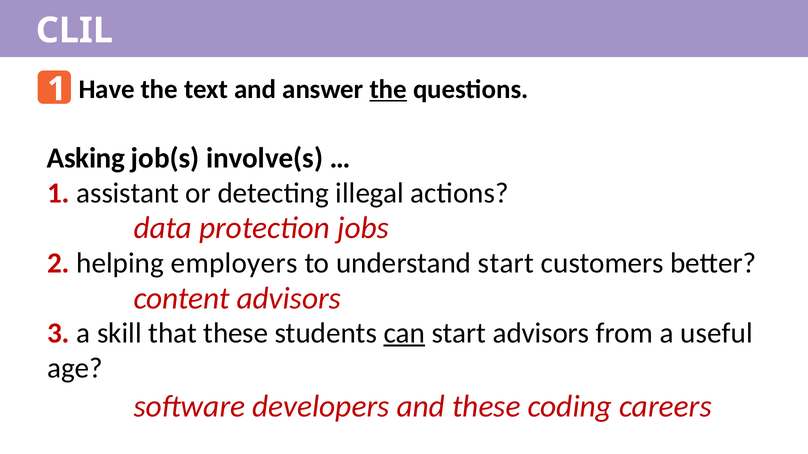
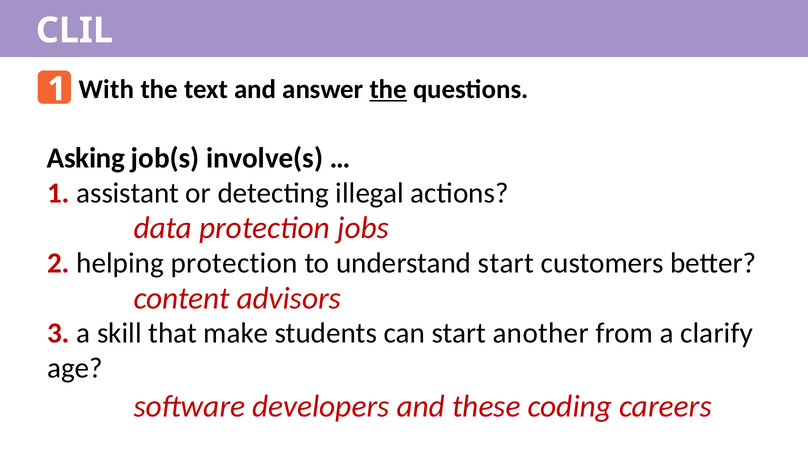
Have: Have -> With
helping employers: employers -> protection
that these: these -> make
can underline: present -> none
start advisors: advisors -> another
useful: useful -> clarify
